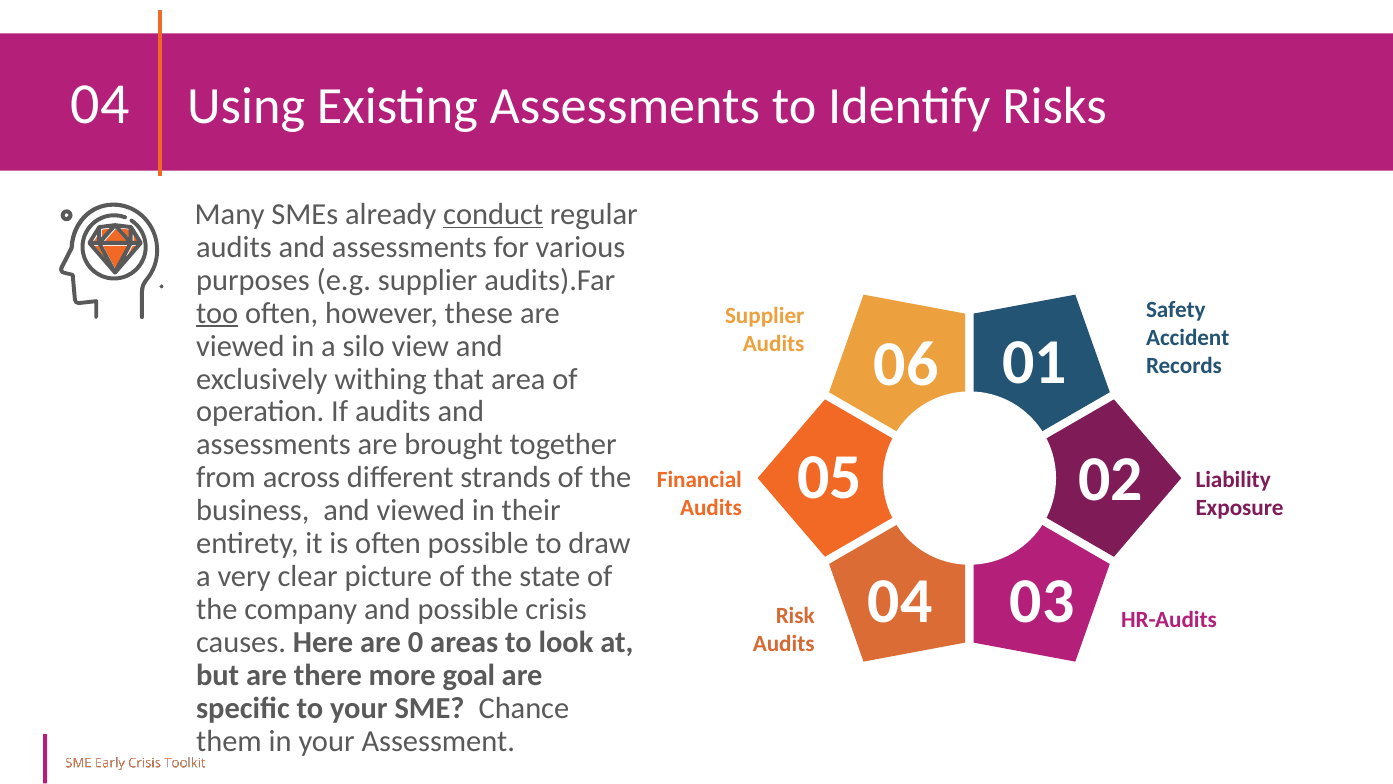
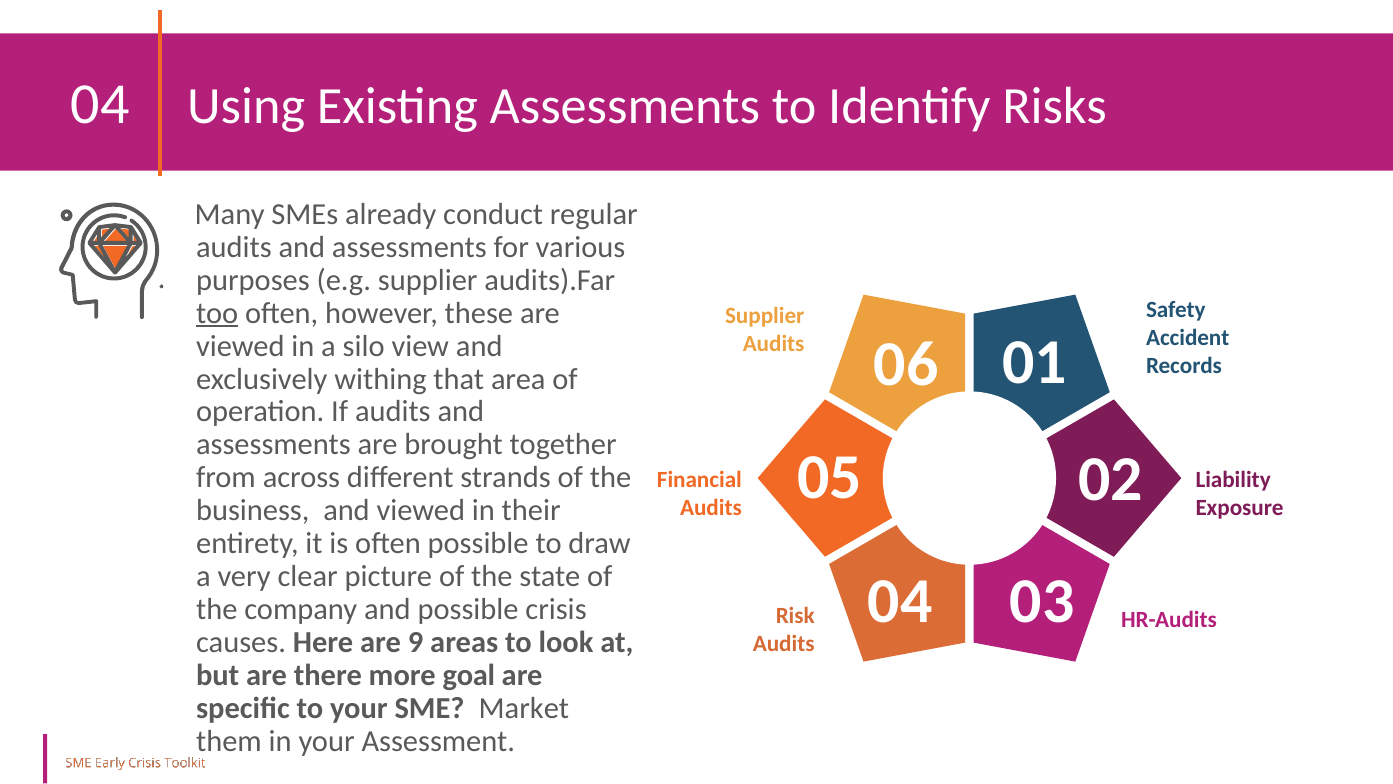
conduct underline: present -> none
0: 0 -> 9
Chance: Chance -> Market
